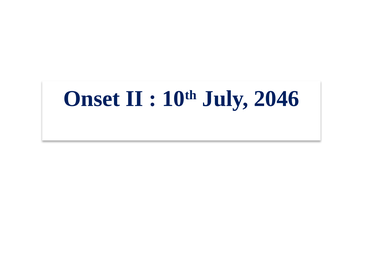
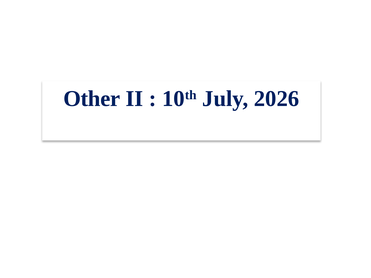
Onset: Onset -> Other
2046: 2046 -> 2026
